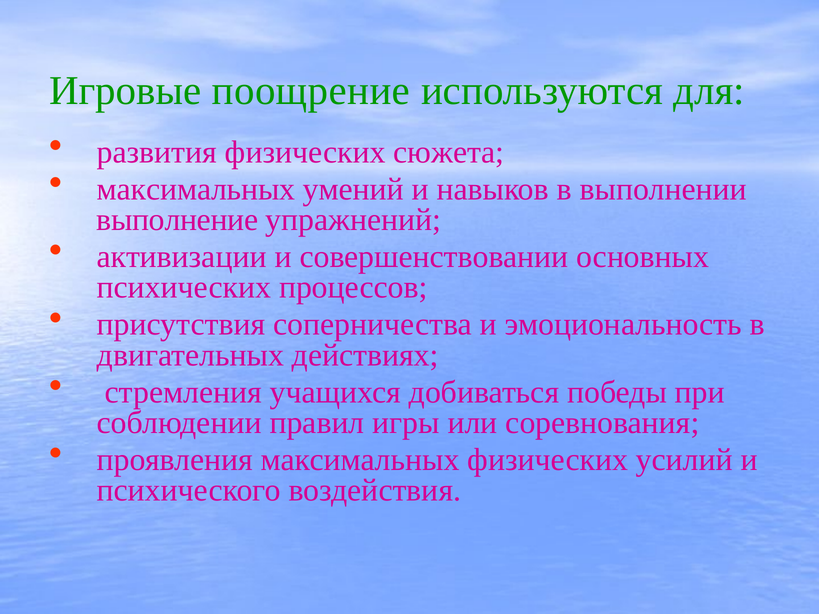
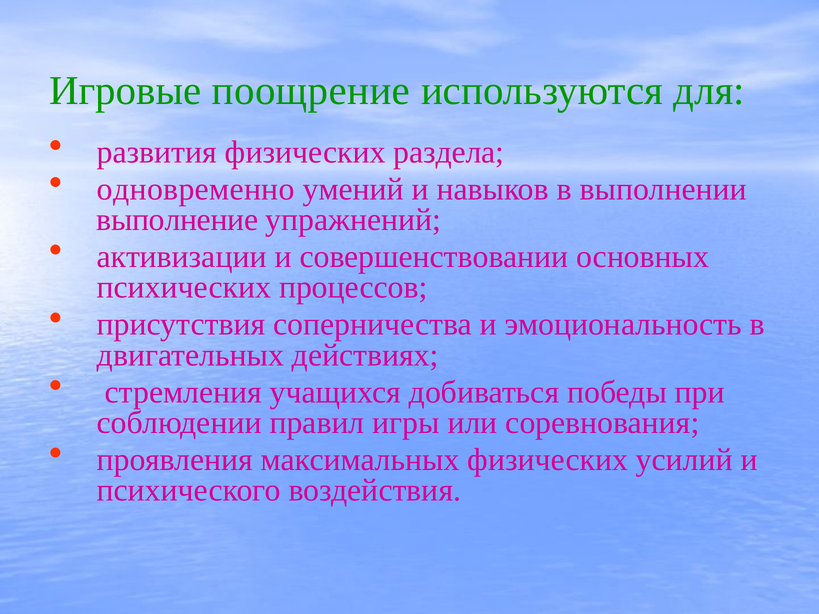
сюжета: сюжета -> раздела
максимальных at (196, 189): максимальных -> одновременно
